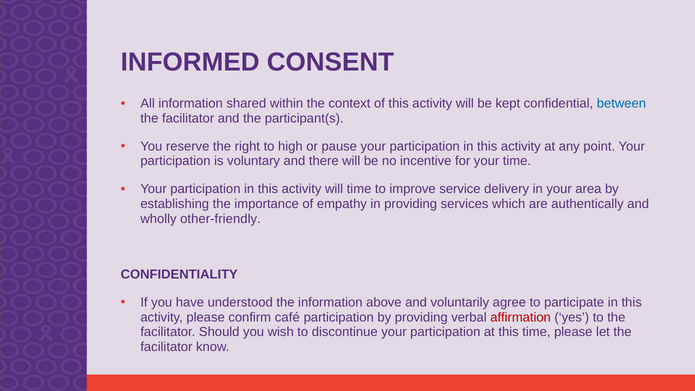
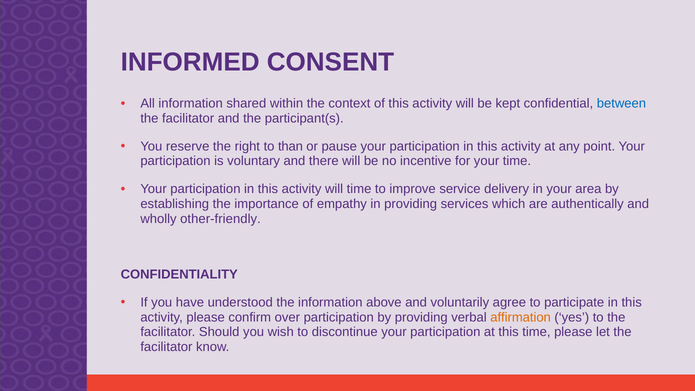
high: high -> than
café: café -> over
affirmation colour: red -> orange
